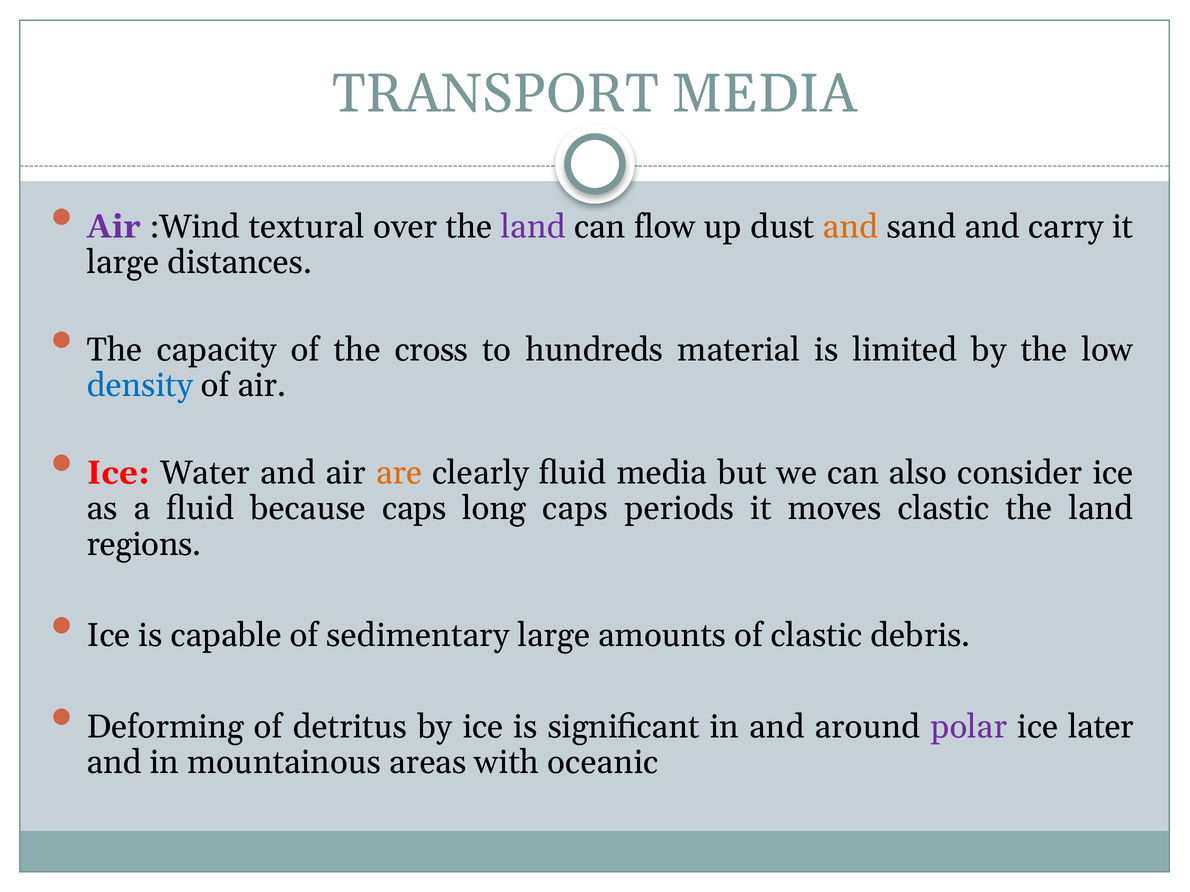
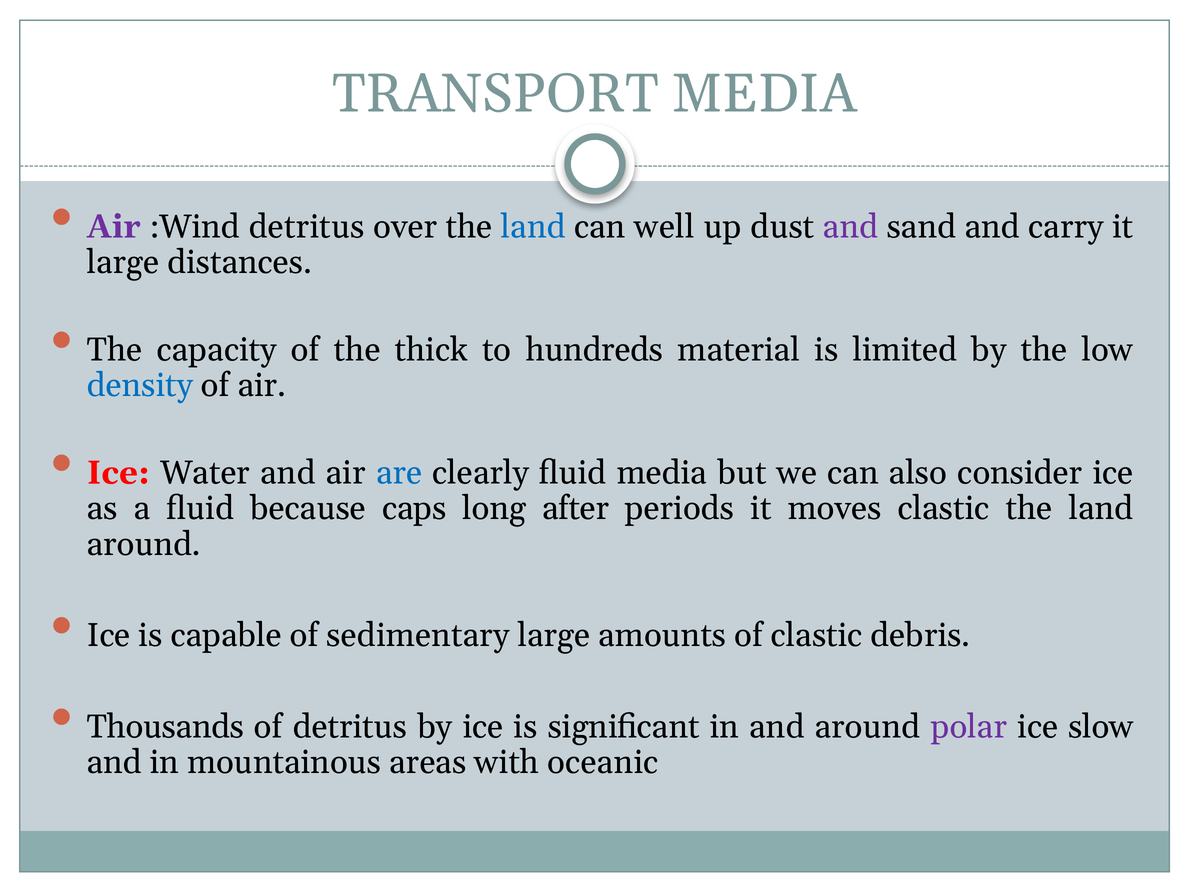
:Wind textural: textural -> detritus
land at (533, 227) colour: purple -> blue
flow: flow -> well
and at (850, 227) colour: orange -> purple
cross: cross -> thick
are colour: orange -> blue
long caps: caps -> after
regions at (144, 544): regions -> around
Deforming: Deforming -> Thousands
later: later -> slow
